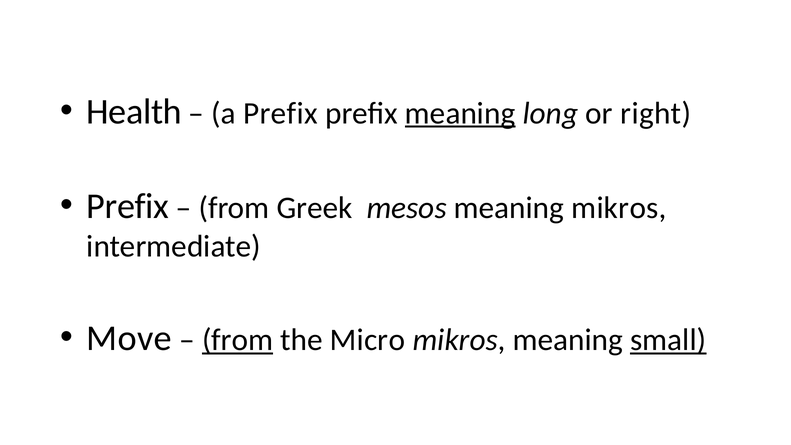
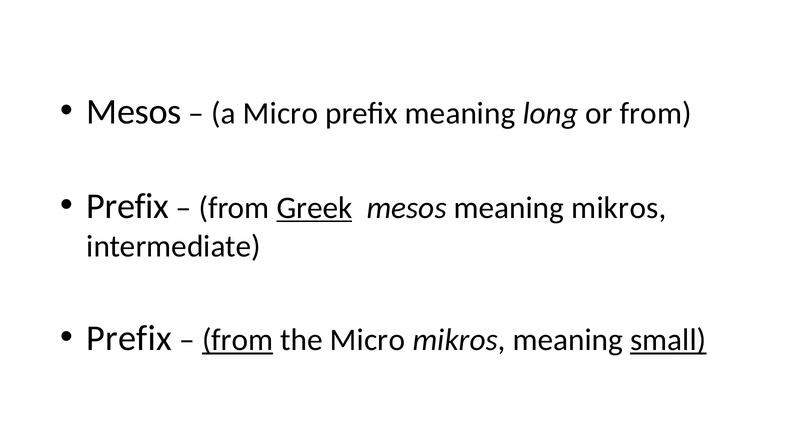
Health at (134, 112): Health -> Mesos
a Prefix: Prefix -> Micro
meaning at (460, 113) underline: present -> none
or right: right -> from
Greek underline: none -> present
Move at (129, 338): Move -> Prefix
